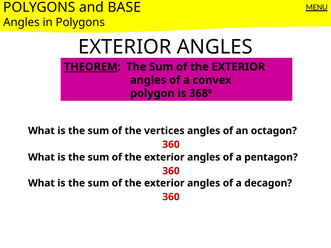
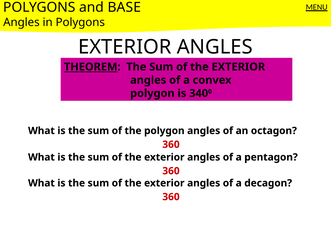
368: 368 -> 340
the vertices: vertices -> polygon
